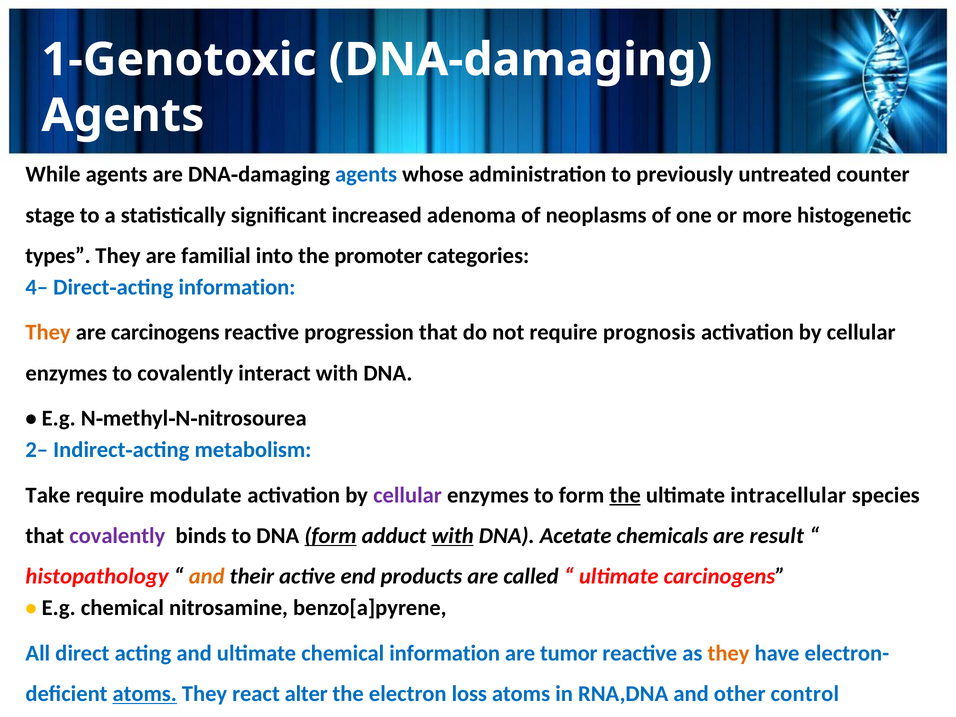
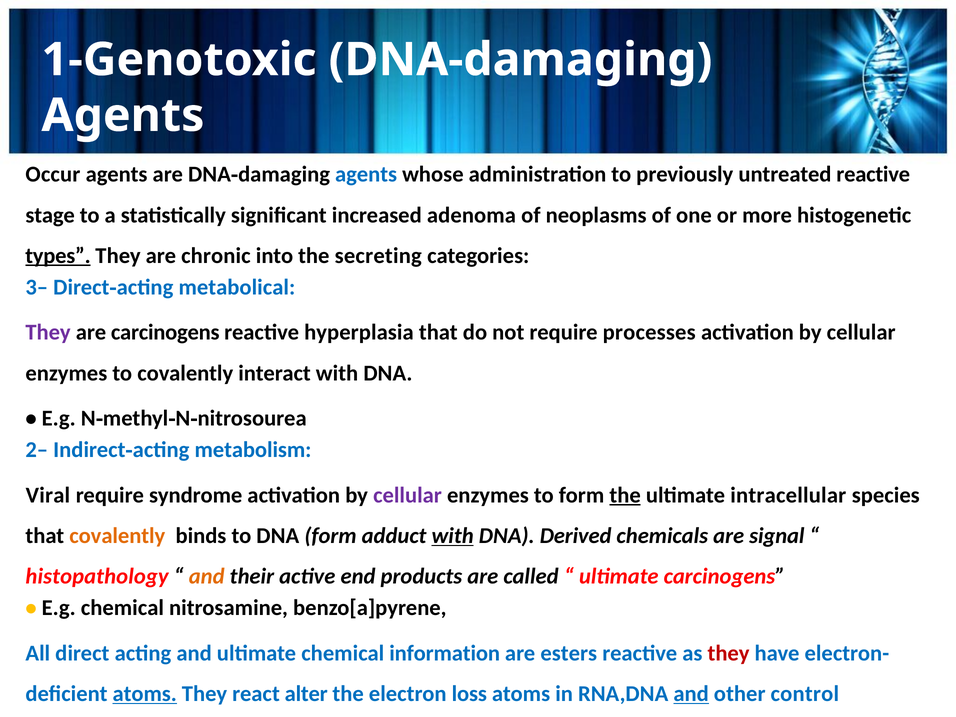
While: While -> Occur
untreated counter: counter -> reactive
types underline: none -> present
familial: familial -> chronic
promoter: promoter -> secreting
4–: 4– -> 3–
acting information: information -> metabolical
They at (48, 332) colour: orange -> purple
progression: progression -> hyperplasia
prognosis: prognosis -> processes
Take: Take -> Viral
modulate: modulate -> syndrome
covalently at (117, 536) colour: purple -> orange
form at (331, 536) underline: present -> none
Acetate: Acetate -> Derived
result: result -> signal
tumor: tumor -> esters
they at (729, 653) colour: orange -> red
and at (691, 694) underline: none -> present
